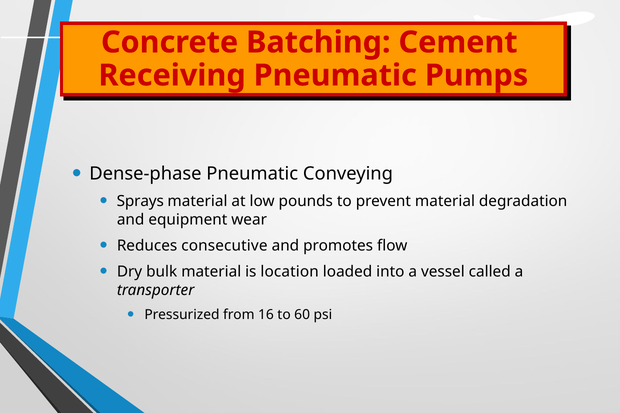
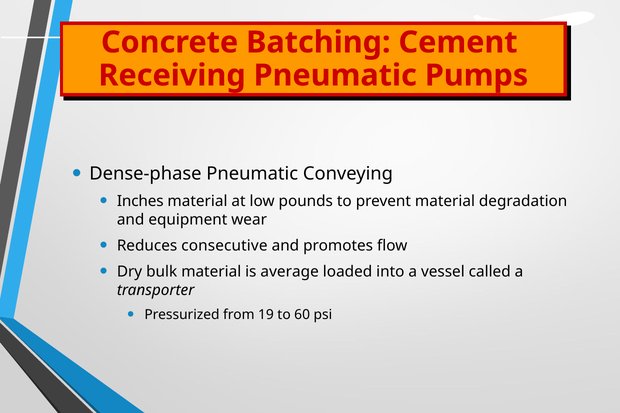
Sprays: Sprays -> Inches
location: location -> average
16: 16 -> 19
